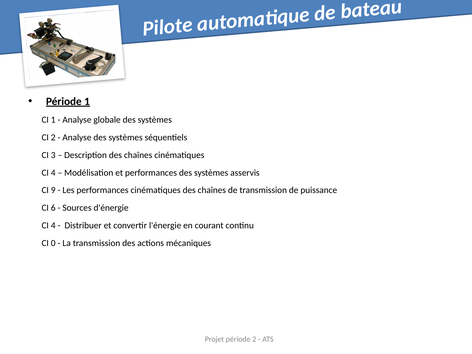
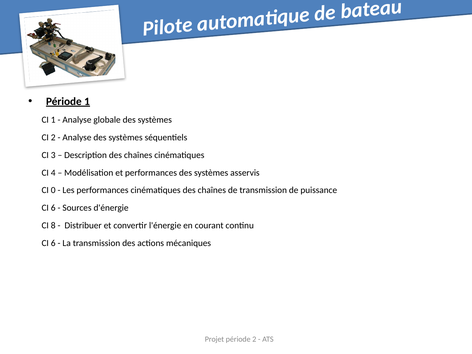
9: 9 -> 0
4 at (53, 225): 4 -> 8
0 at (53, 243): 0 -> 6
